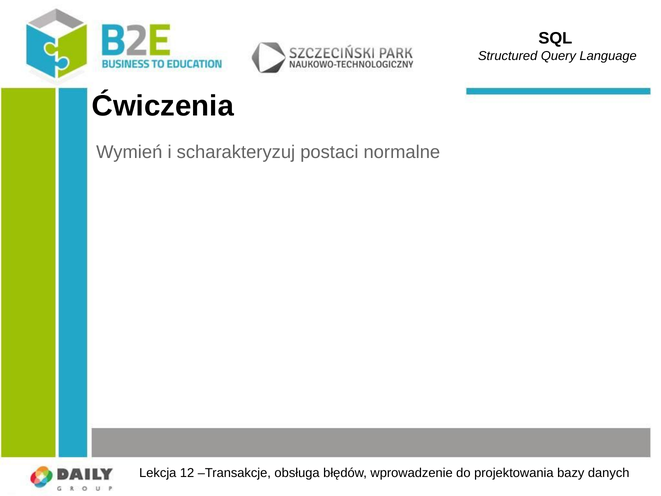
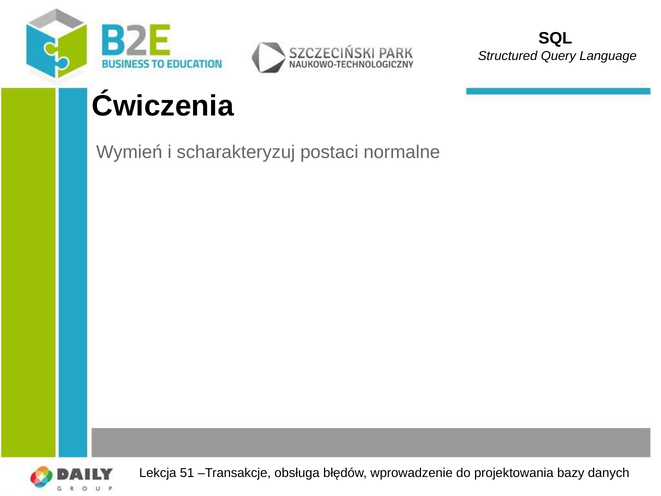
12: 12 -> 51
